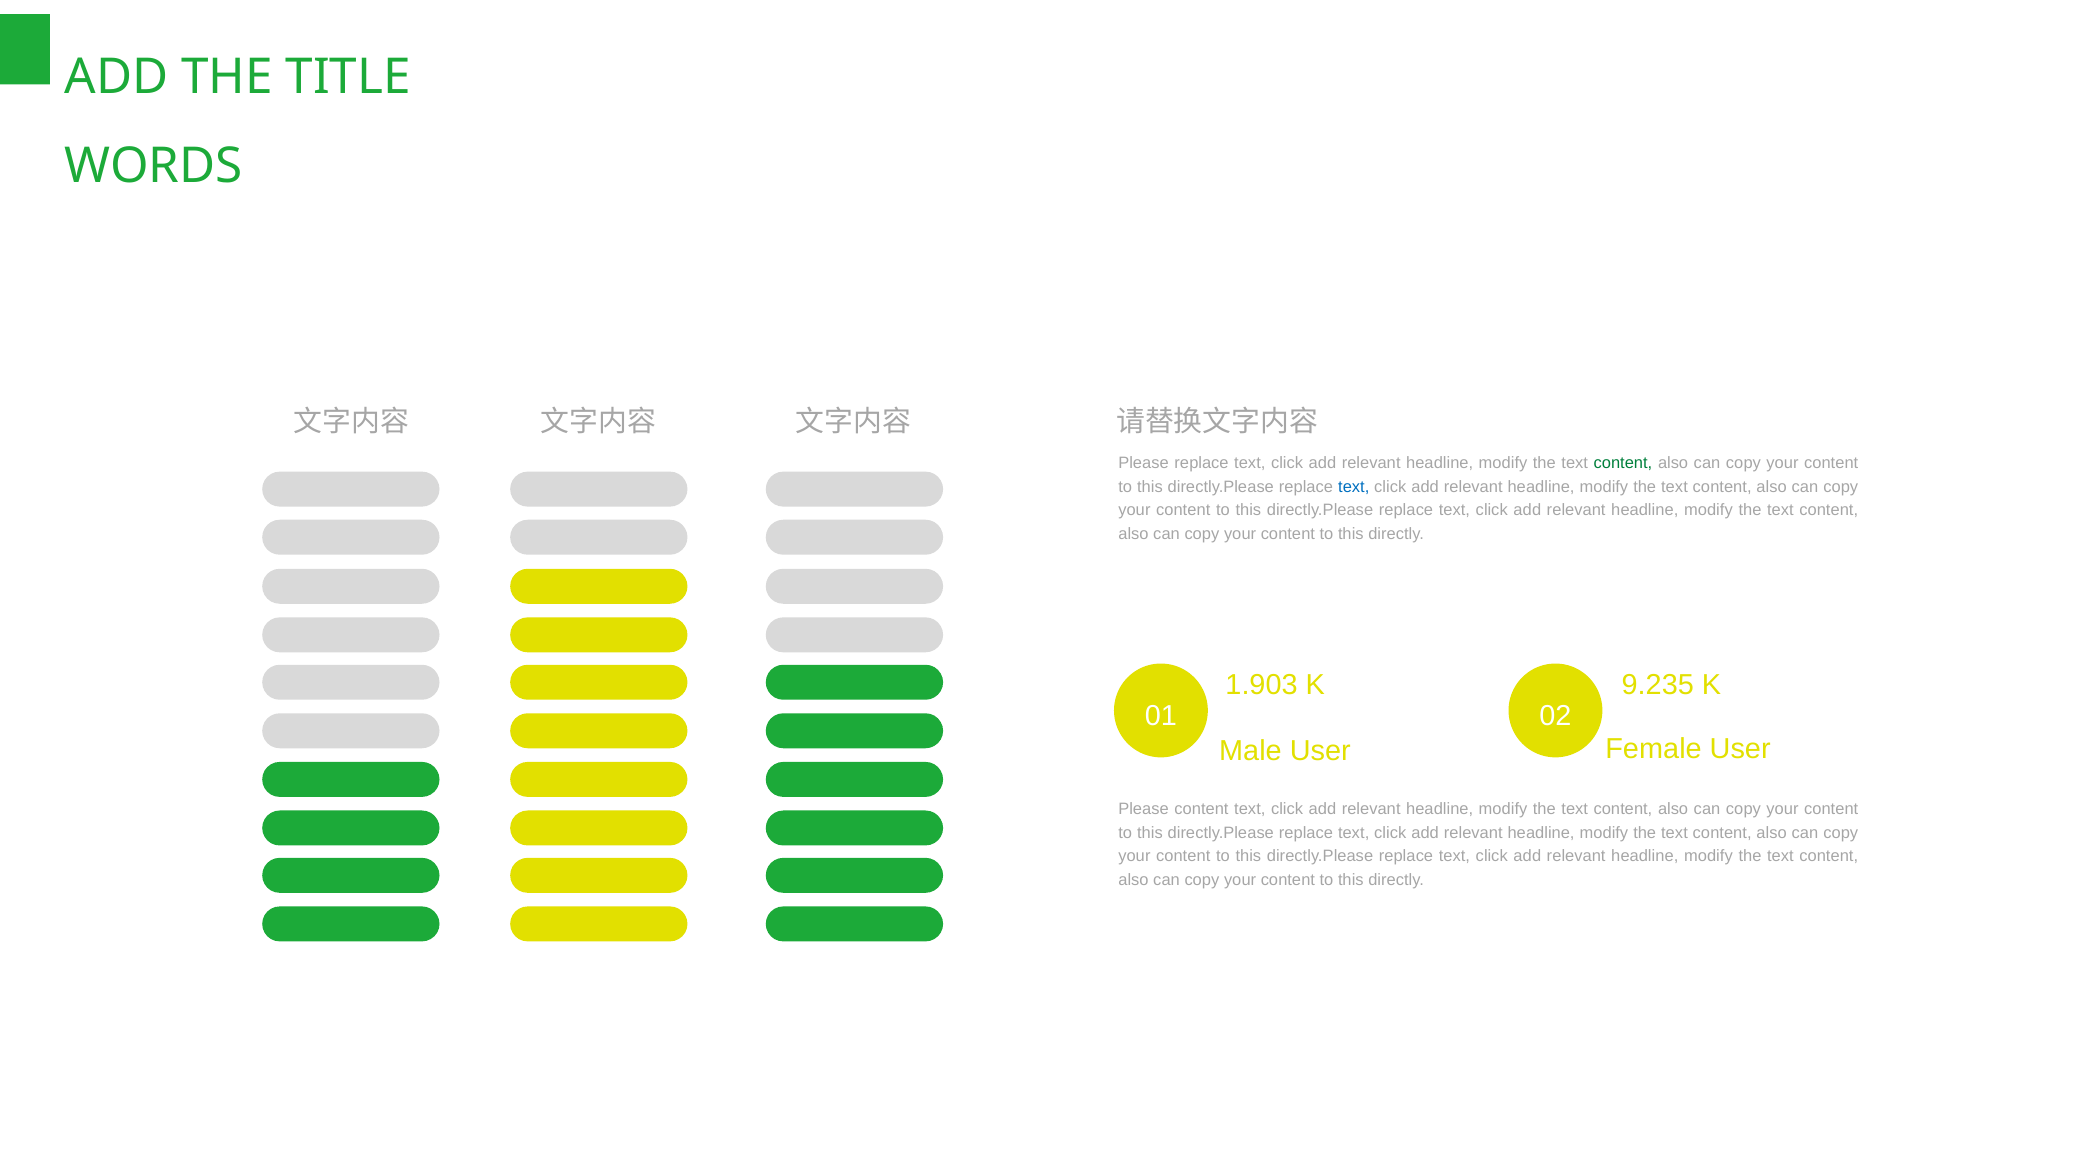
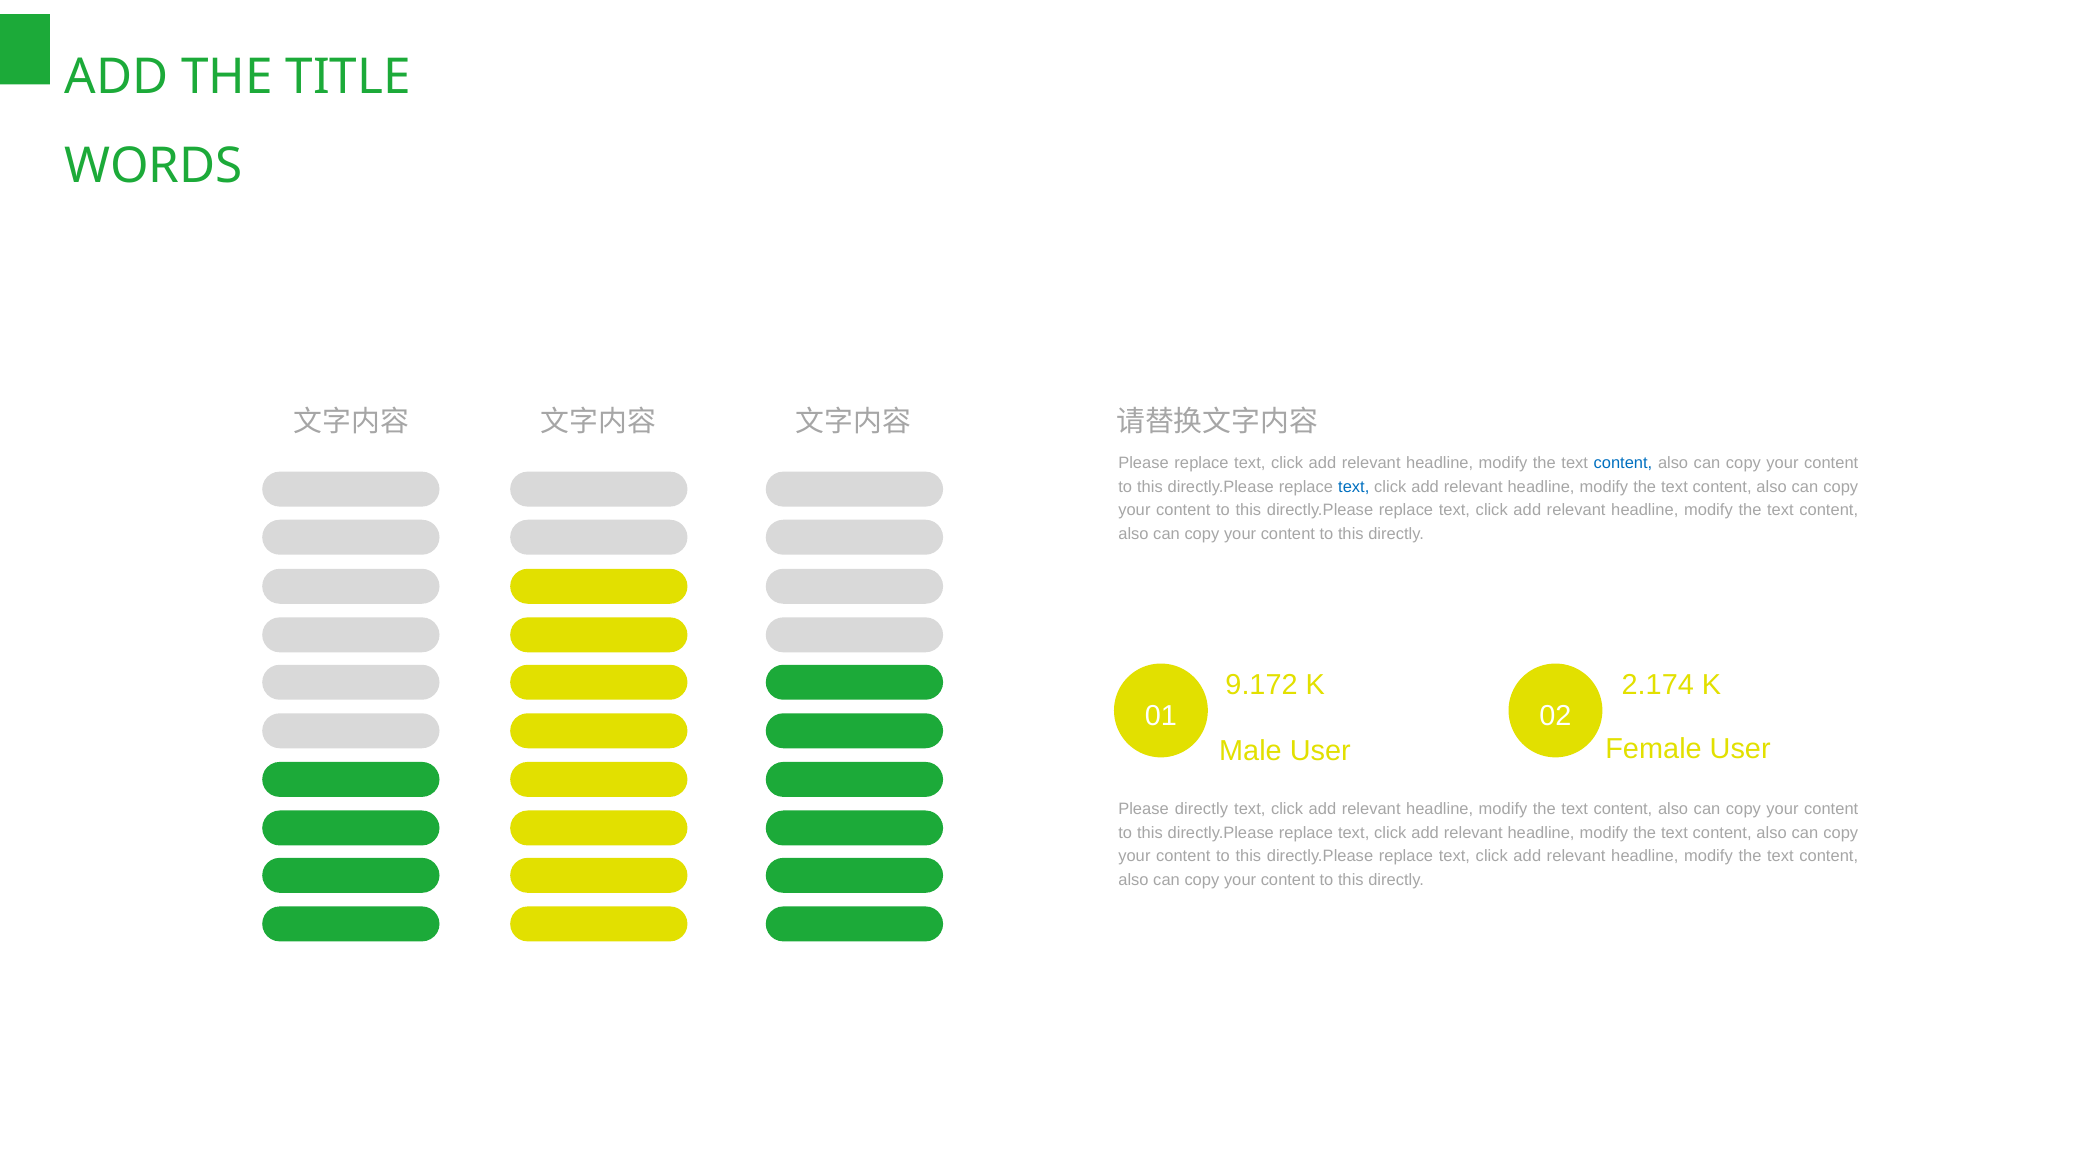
content at (1623, 463) colour: green -> blue
1.903: 1.903 -> 9.172
9.235: 9.235 -> 2.174
Please content: content -> directly
